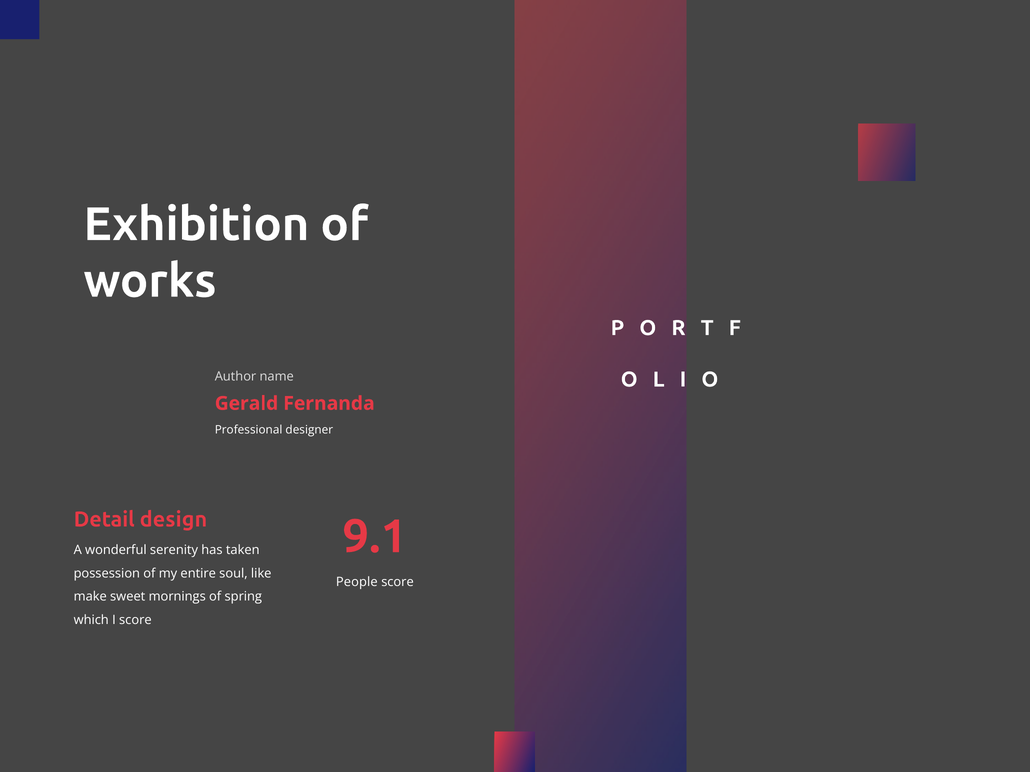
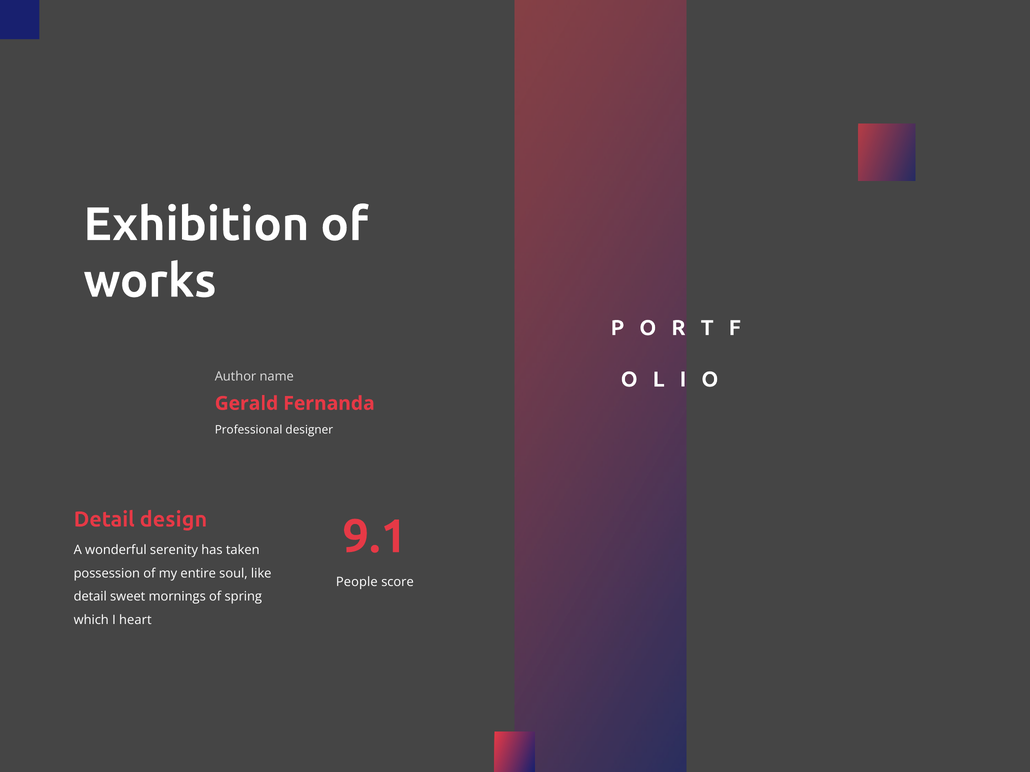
make at (90, 597): make -> detail
I score: score -> heart
